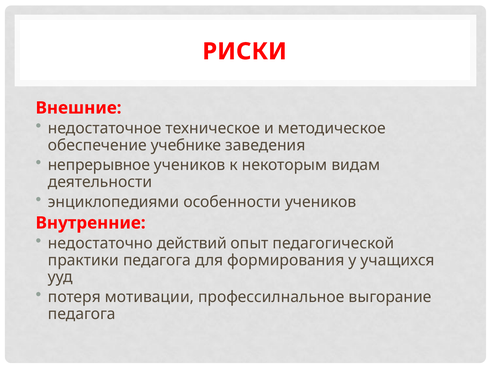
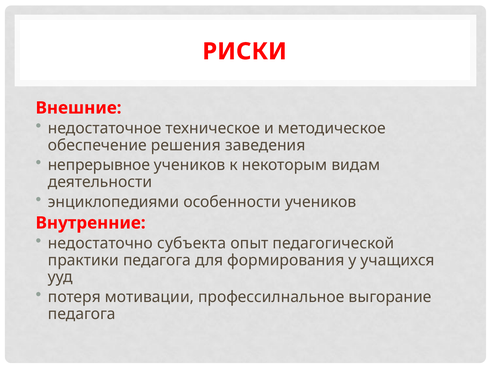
учебнике: учебнике -> решения
действий: действий -> субъекта
